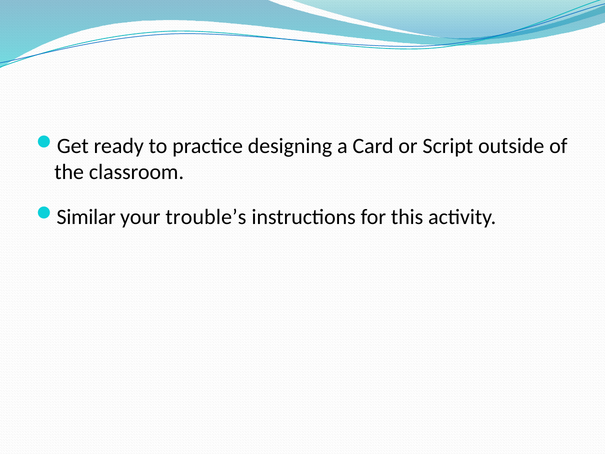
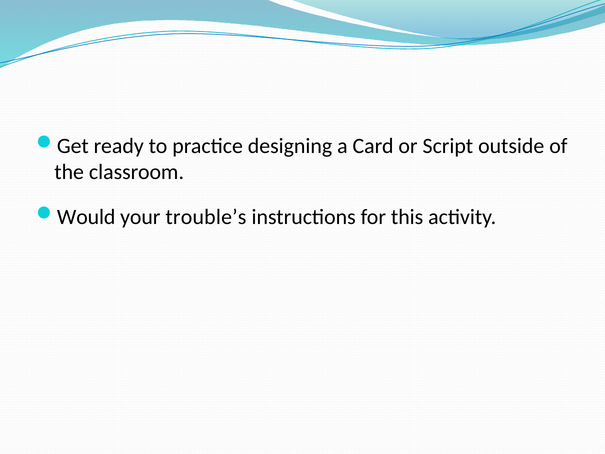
Similar: Similar -> Would
